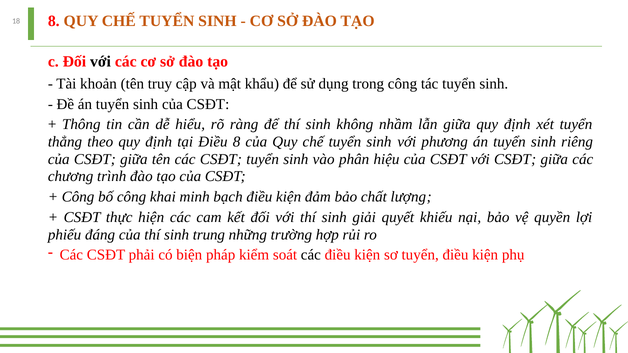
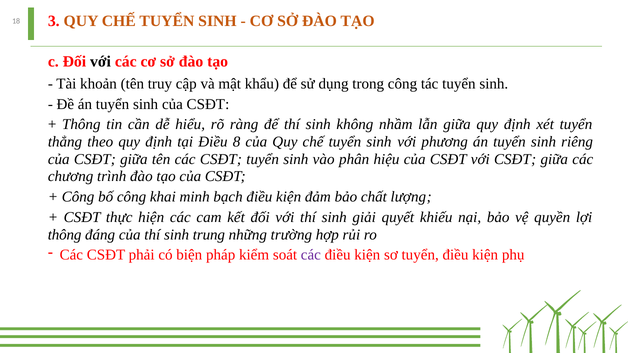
18 8: 8 -> 3
phiếu at (65, 235): phiếu -> thông
các at (311, 255) colour: black -> purple
